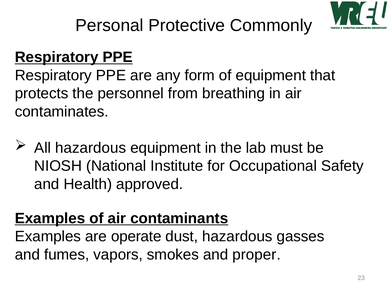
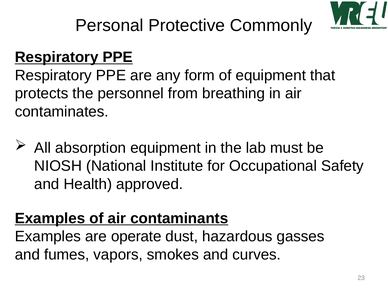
All hazardous: hazardous -> absorption
proper: proper -> curves
